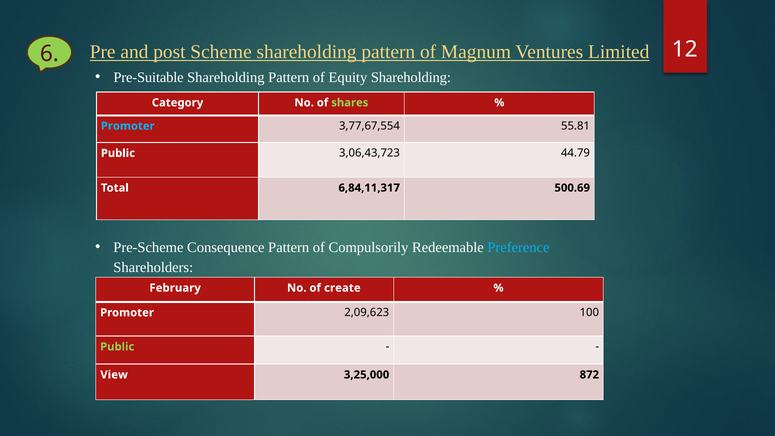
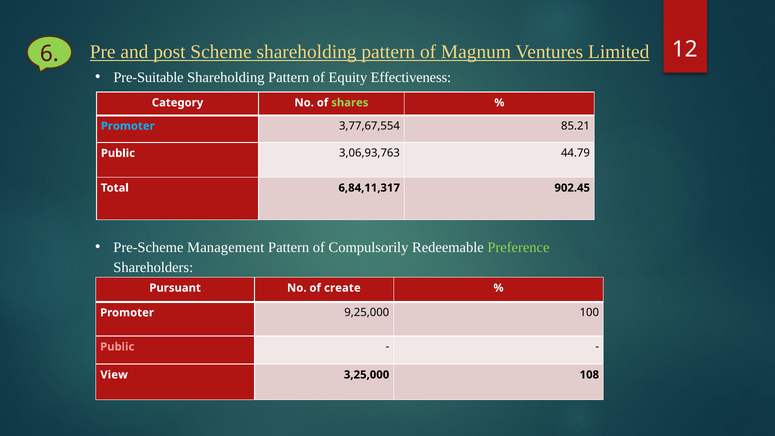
Equity Shareholding: Shareholding -> Effectiveness
55.81: 55.81 -> 85.21
3,06,43,723: 3,06,43,723 -> 3,06,93,763
500.69: 500.69 -> 902.45
Consequence: Consequence -> Management
Preference colour: light blue -> light green
February: February -> Pursuant
2,09,623: 2,09,623 -> 9,25,000
Public at (117, 347) colour: light green -> pink
872: 872 -> 108
